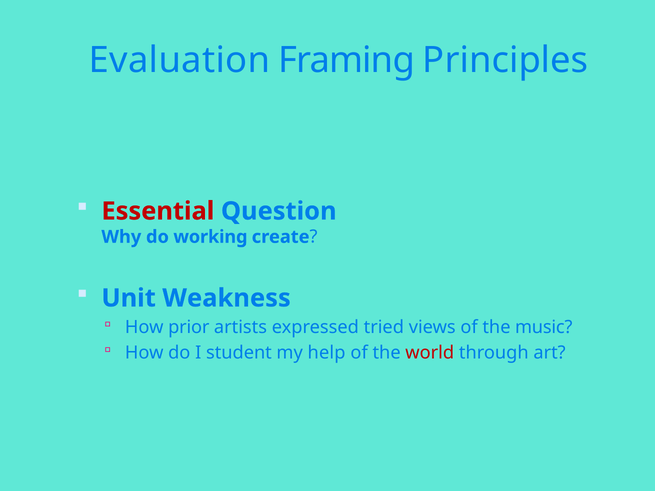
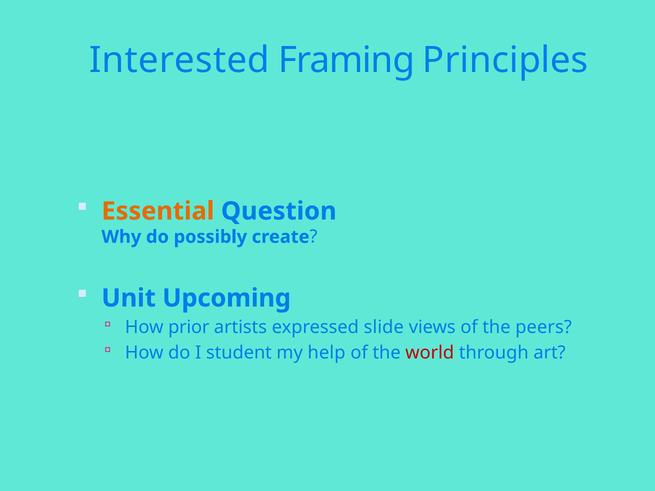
Evaluation: Evaluation -> Interested
Essential colour: red -> orange
working: working -> possibly
Weakness: Weakness -> Upcoming
tried: tried -> slide
music: music -> peers
